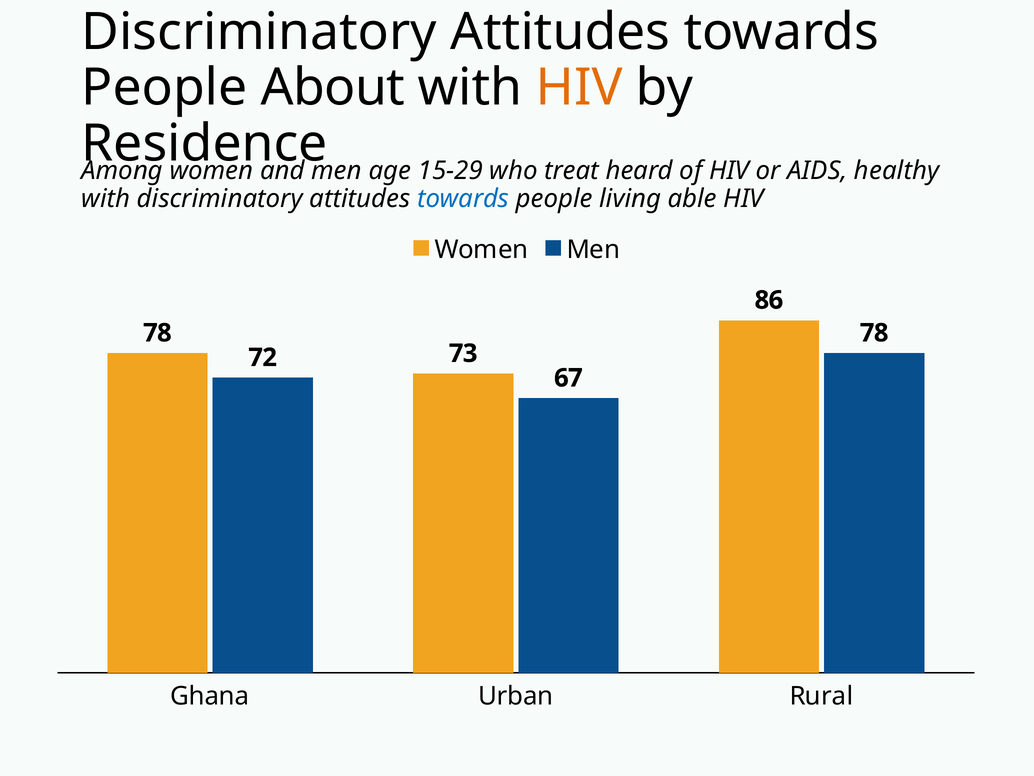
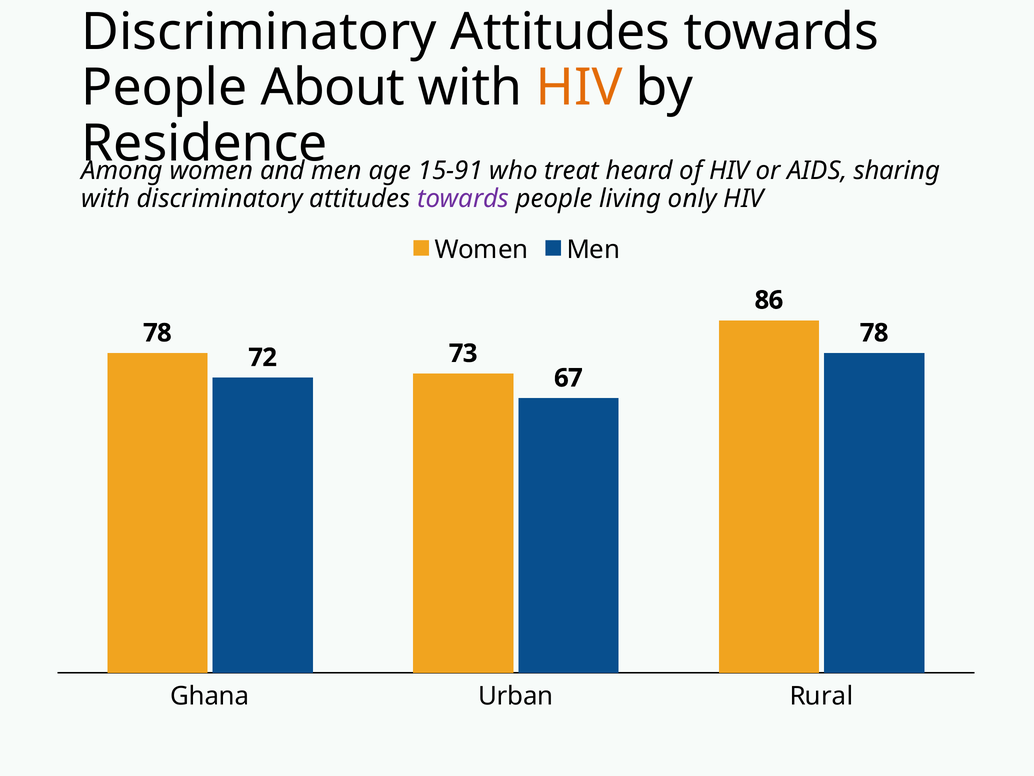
15-29: 15-29 -> 15-91
healthy: healthy -> sharing
towards at (463, 198) colour: blue -> purple
able: able -> only
